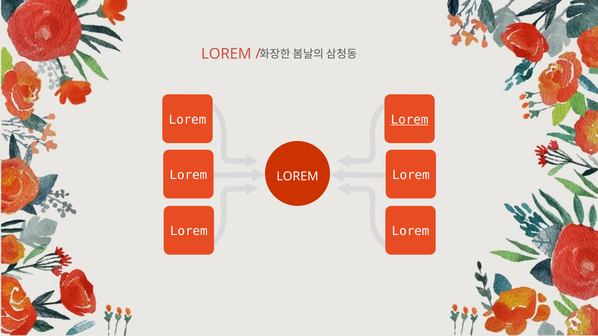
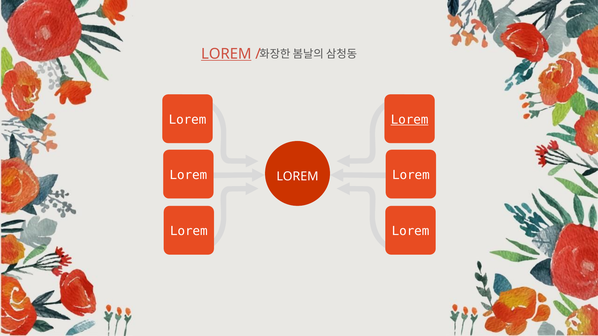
LOREM at (226, 54) underline: none -> present
